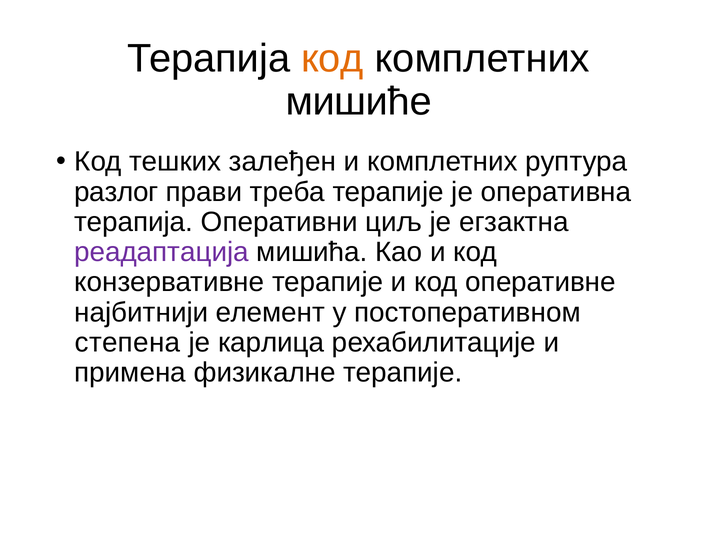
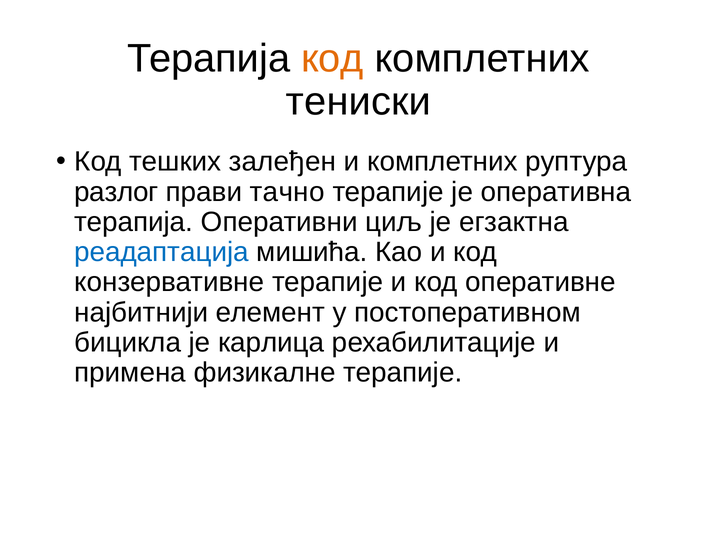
мишиће: мишиће -> тениски
треба: треба -> тачно
реадаптација colour: purple -> blue
степена: степена -> бицикла
